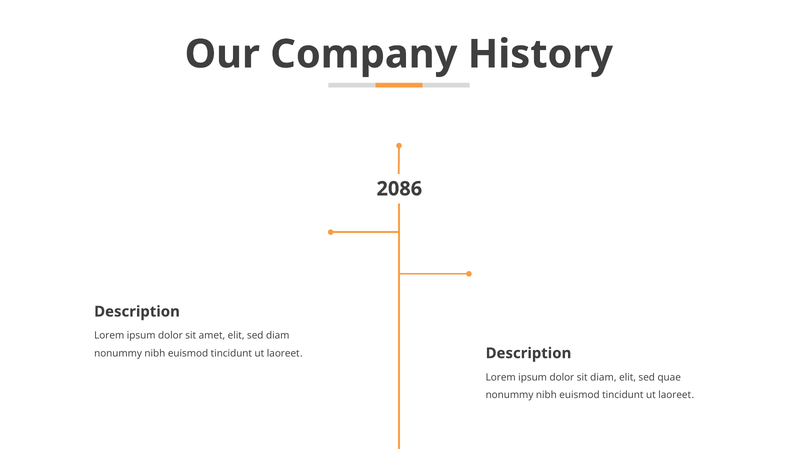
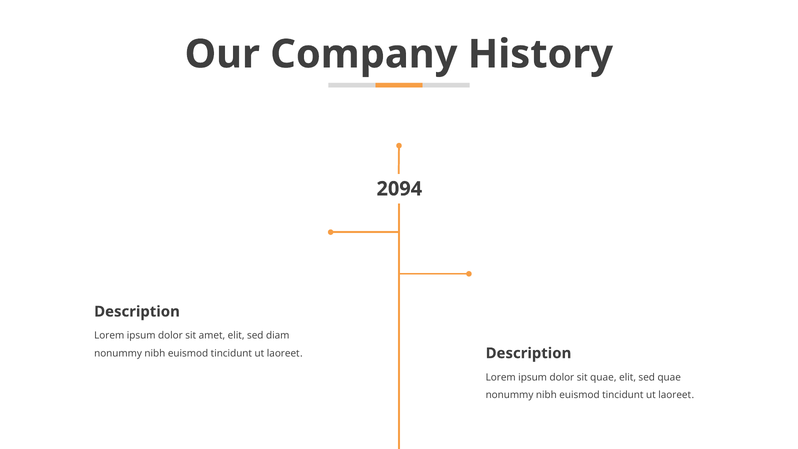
2086: 2086 -> 2094
sit diam: diam -> quae
